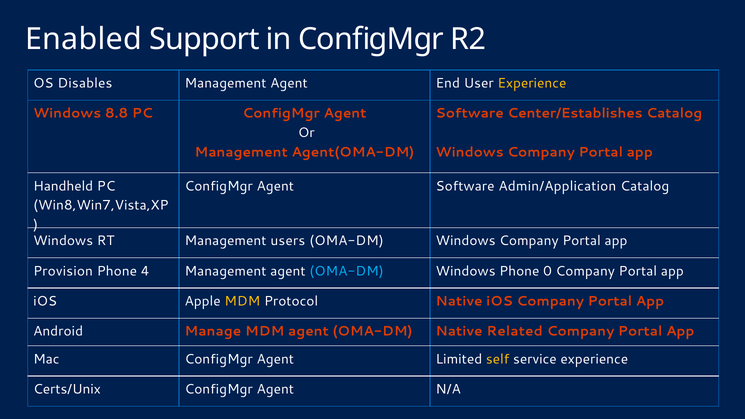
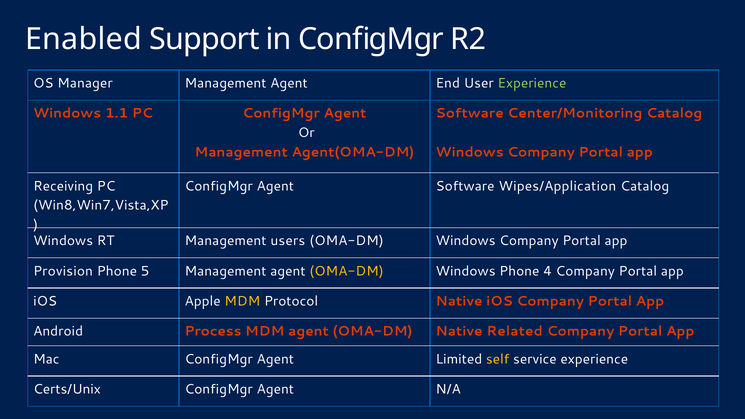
Disables: Disables -> Manager
Experience at (532, 83) colour: yellow -> light green
8.8: 8.8 -> 1.1
Center/Establishes: Center/Establishes -> Center/Monitoring
Handheld: Handheld -> Receiving
Admin/Application: Admin/Application -> Wipes/Application
4: 4 -> 5
OMA-DM at (347, 271) colour: light blue -> yellow
0: 0 -> 4
Manage: Manage -> Process
